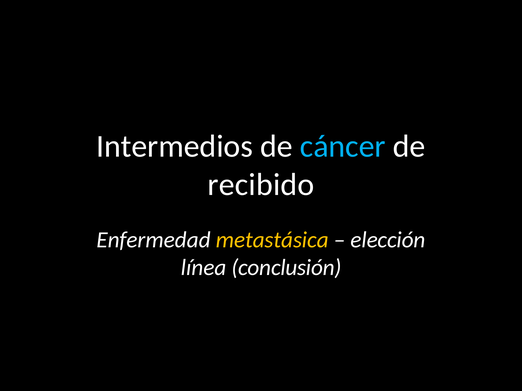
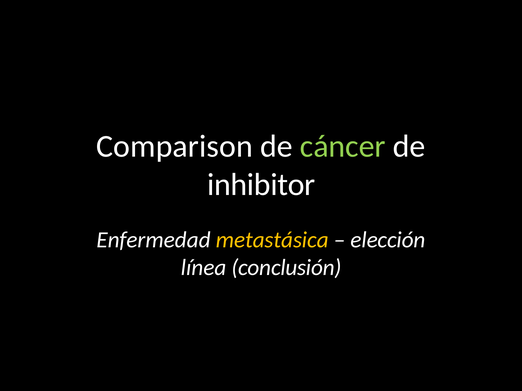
Intermedios: Intermedios -> Comparison
cáncer colour: light blue -> light green
recibido: recibido -> inhibitor
